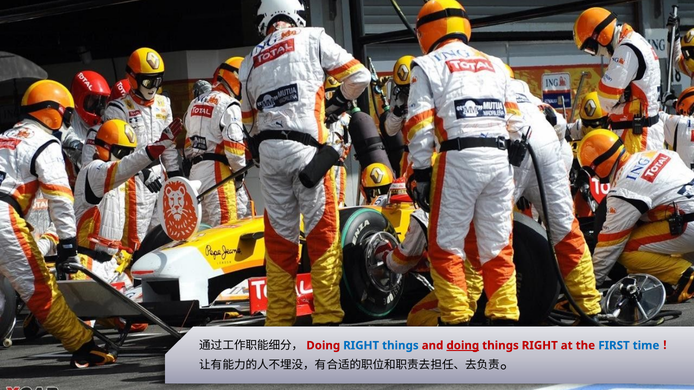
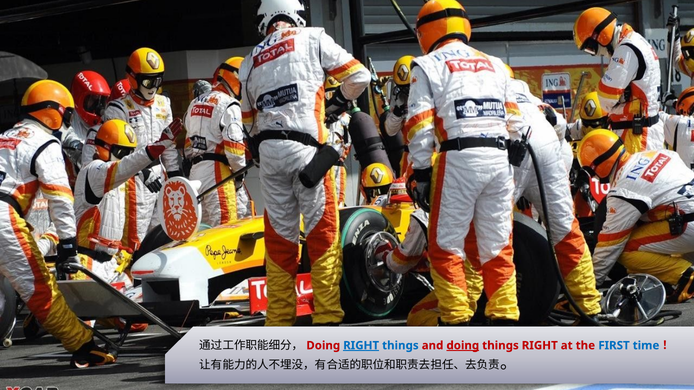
RIGHT at (361, 346) underline: none -> present
